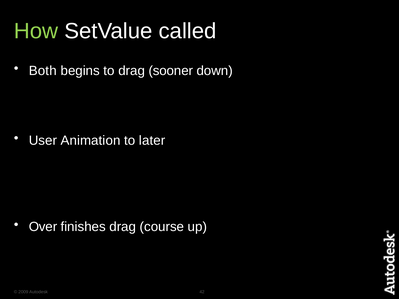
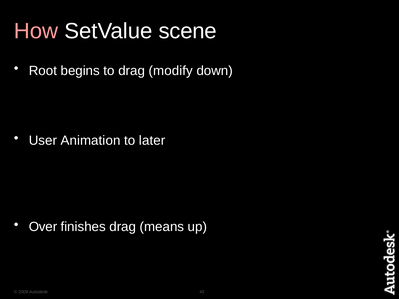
How colour: light green -> pink
called: called -> scene
Both: Both -> Root
sooner: sooner -> modify
course: course -> means
